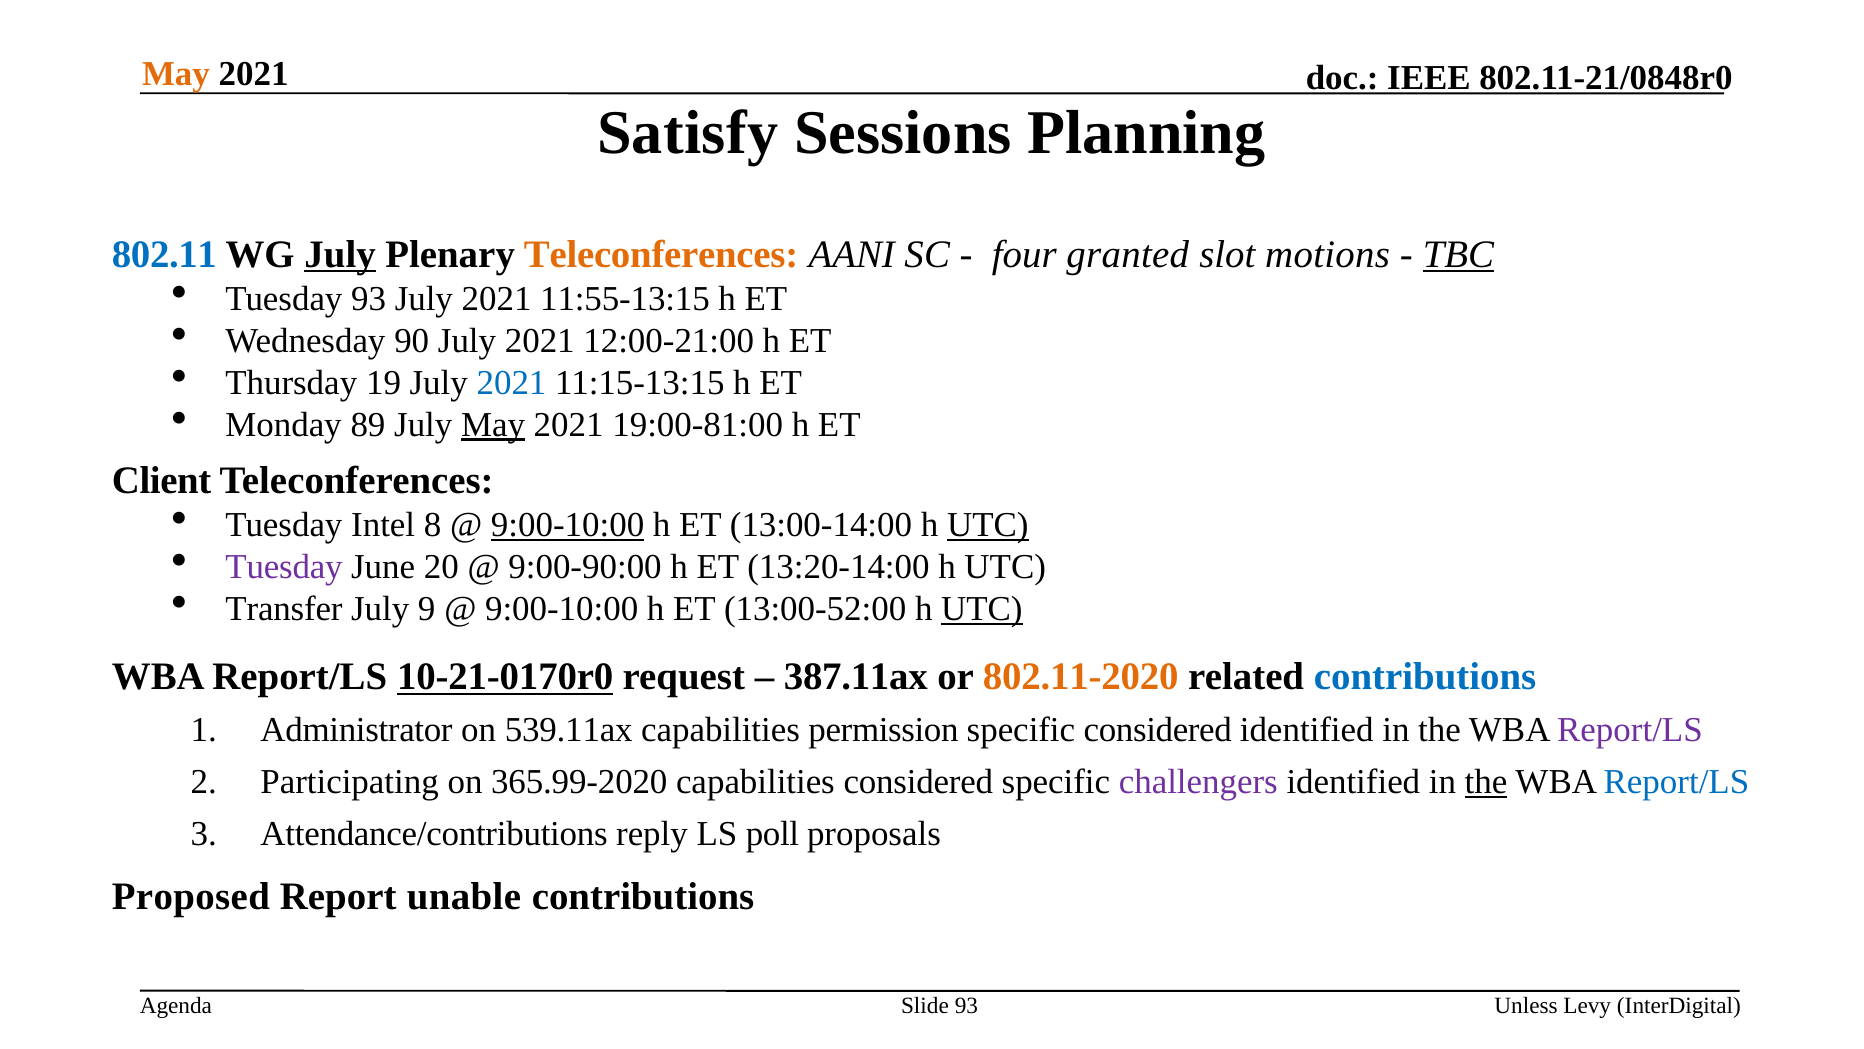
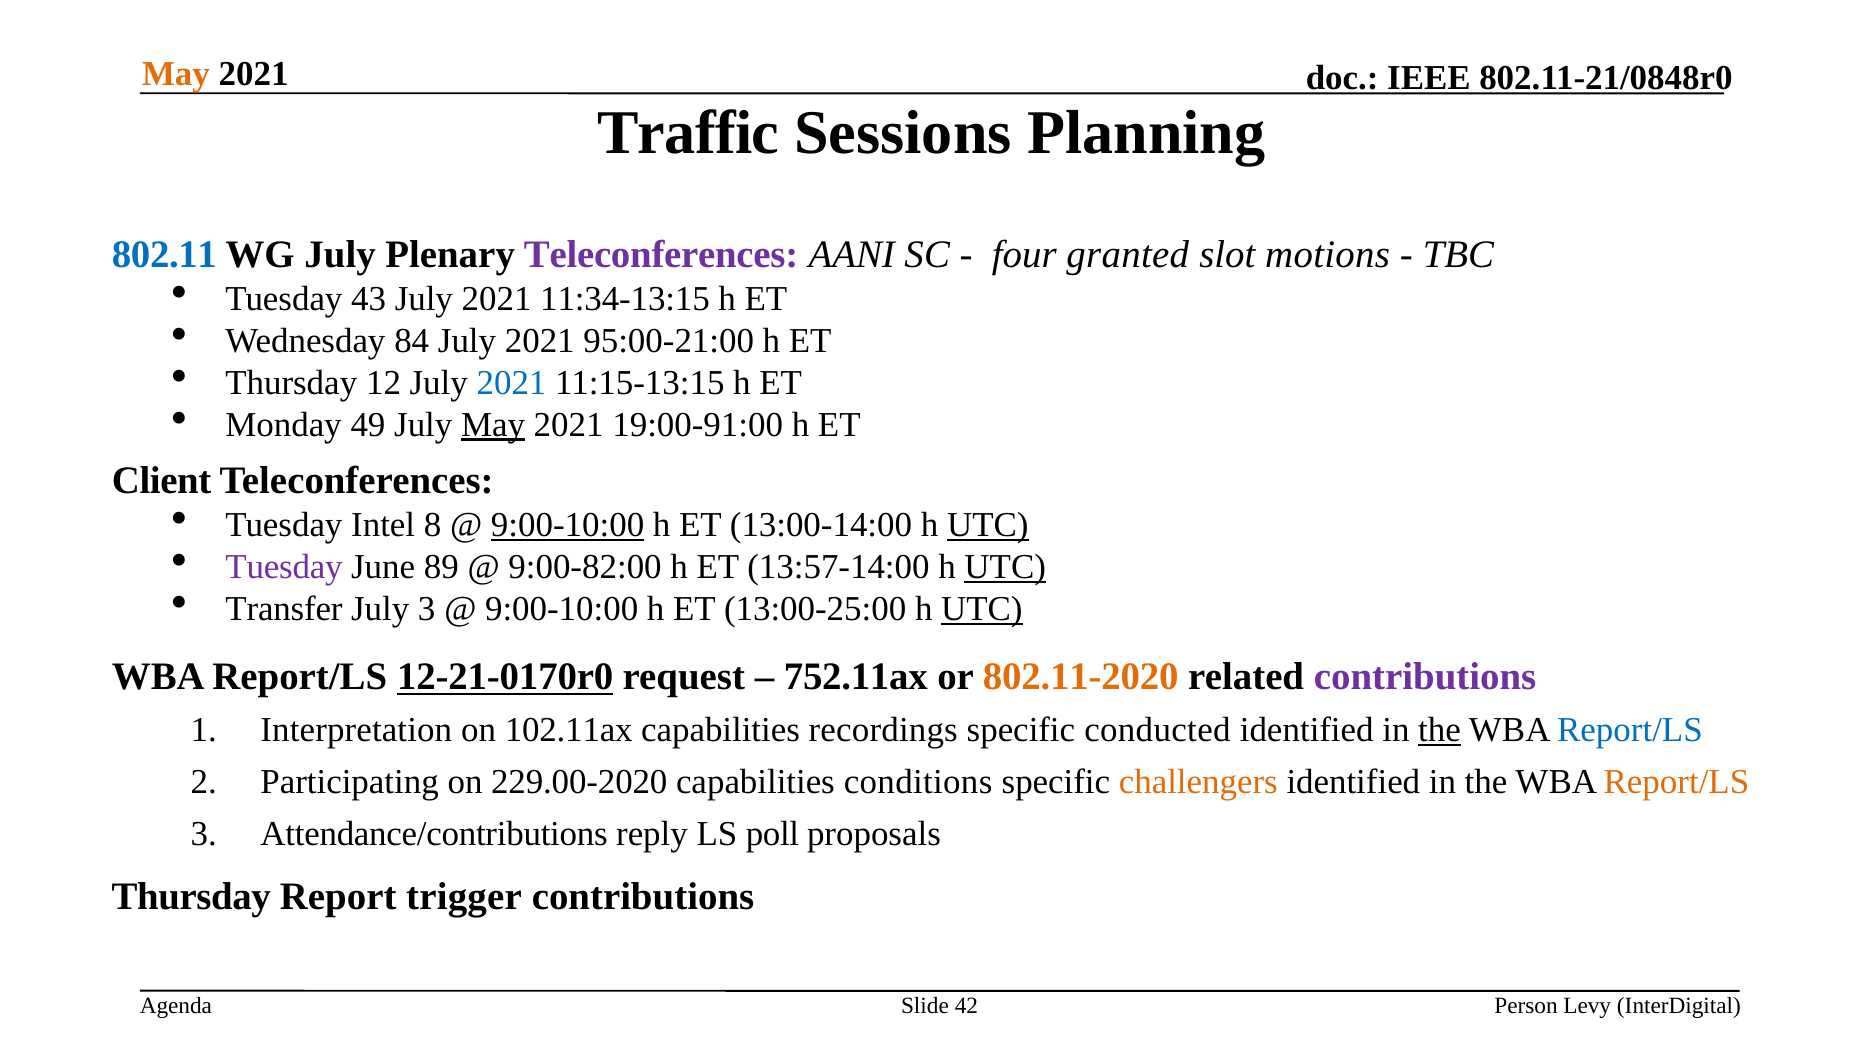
Satisfy: Satisfy -> Traffic
July at (340, 254) underline: present -> none
Teleconferences at (661, 254) colour: orange -> purple
TBC underline: present -> none
Tuesday 93: 93 -> 43
11:55-13:15: 11:55-13:15 -> 11:34-13:15
90: 90 -> 84
12:00-21:00: 12:00-21:00 -> 95:00-21:00
19: 19 -> 12
89: 89 -> 49
19:00-81:00: 19:00-81:00 -> 19:00-91:00
20: 20 -> 89
9:00-90:00: 9:00-90:00 -> 9:00-82:00
13:20-14:00: 13:20-14:00 -> 13:57-14:00
UTC at (1005, 566) underline: none -> present
July 9: 9 -> 3
13:00-52:00: 13:00-52:00 -> 13:00-25:00
10-21-0170r0: 10-21-0170r0 -> 12-21-0170r0
387.11ax: 387.11ax -> 752.11ax
contributions at (1425, 676) colour: blue -> purple
Administrator: Administrator -> Interpretation
539.11ax: 539.11ax -> 102.11ax
permission: permission -> recordings
specific considered: considered -> conducted
the at (1440, 730) underline: none -> present
Report/LS at (1630, 730) colour: purple -> blue
365.99-2020: 365.99-2020 -> 229.00-2020
capabilities considered: considered -> conditions
challengers colour: purple -> orange
the at (1486, 782) underline: present -> none
Report/LS at (1676, 782) colour: blue -> orange
Proposed at (191, 897): Proposed -> Thursday
unable: unable -> trigger
Slide 93: 93 -> 42
Unless: Unless -> Person
